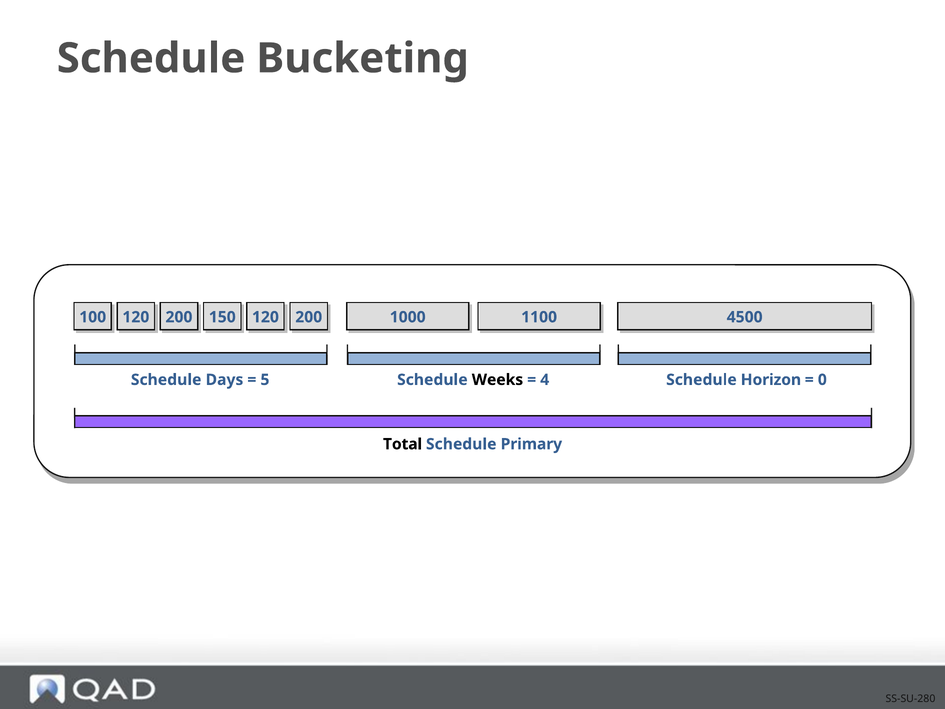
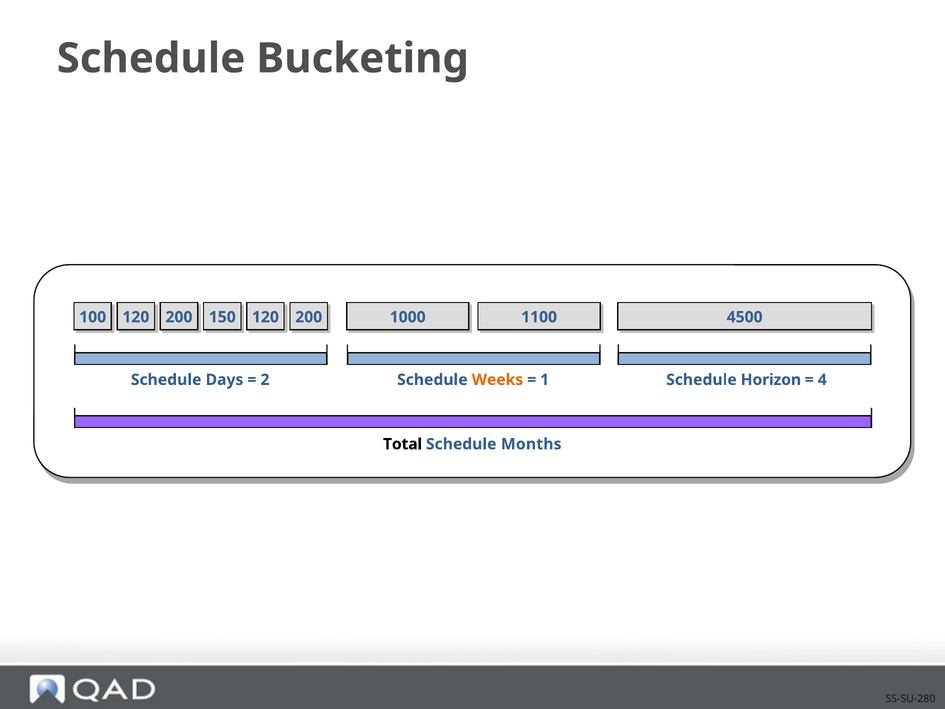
5: 5 -> 2
Weeks colour: black -> orange
4: 4 -> 1
0: 0 -> 4
Primary: Primary -> Months
